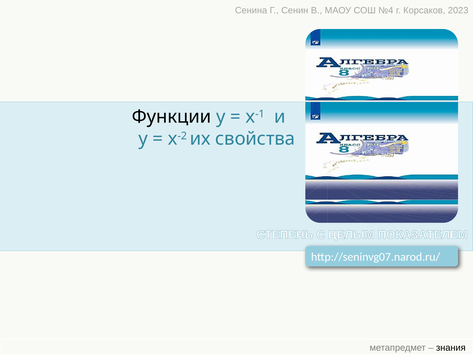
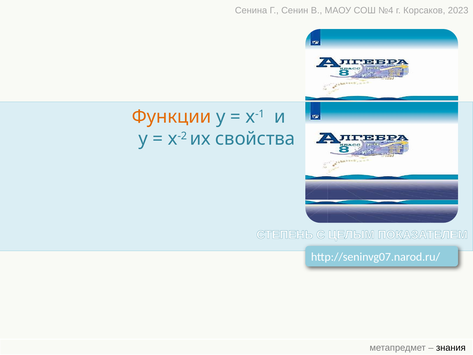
Функции colour: black -> orange
